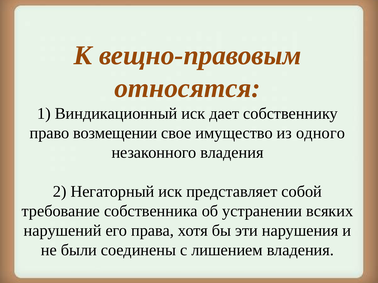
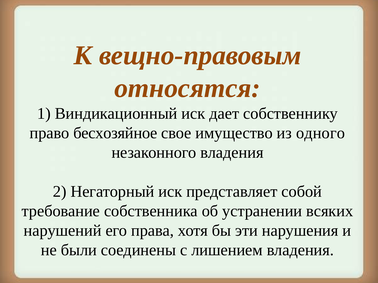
возмещении: возмещении -> бесхозяйное
